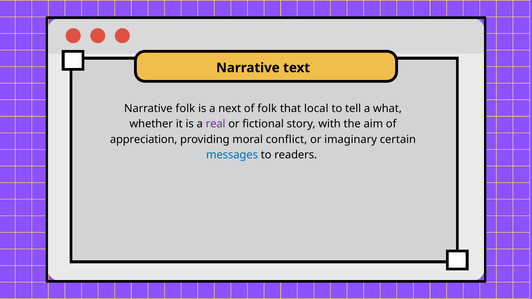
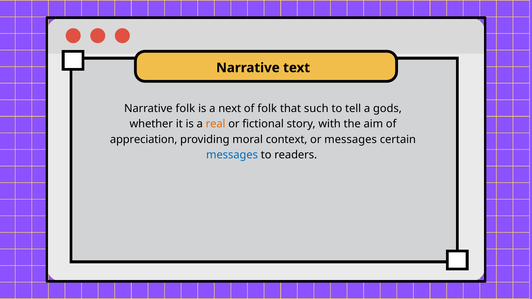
local: local -> such
what: what -> gods
real colour: purple -> orange
conflict: conflict -> context
or imaginary: imaginary -> messages
